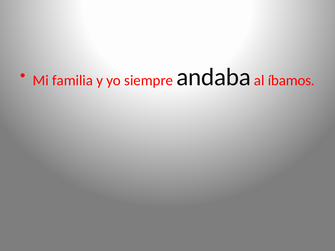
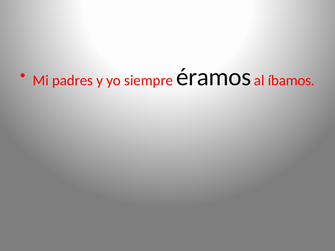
familia: familia -> padres
andaba: andaba -> éramos
